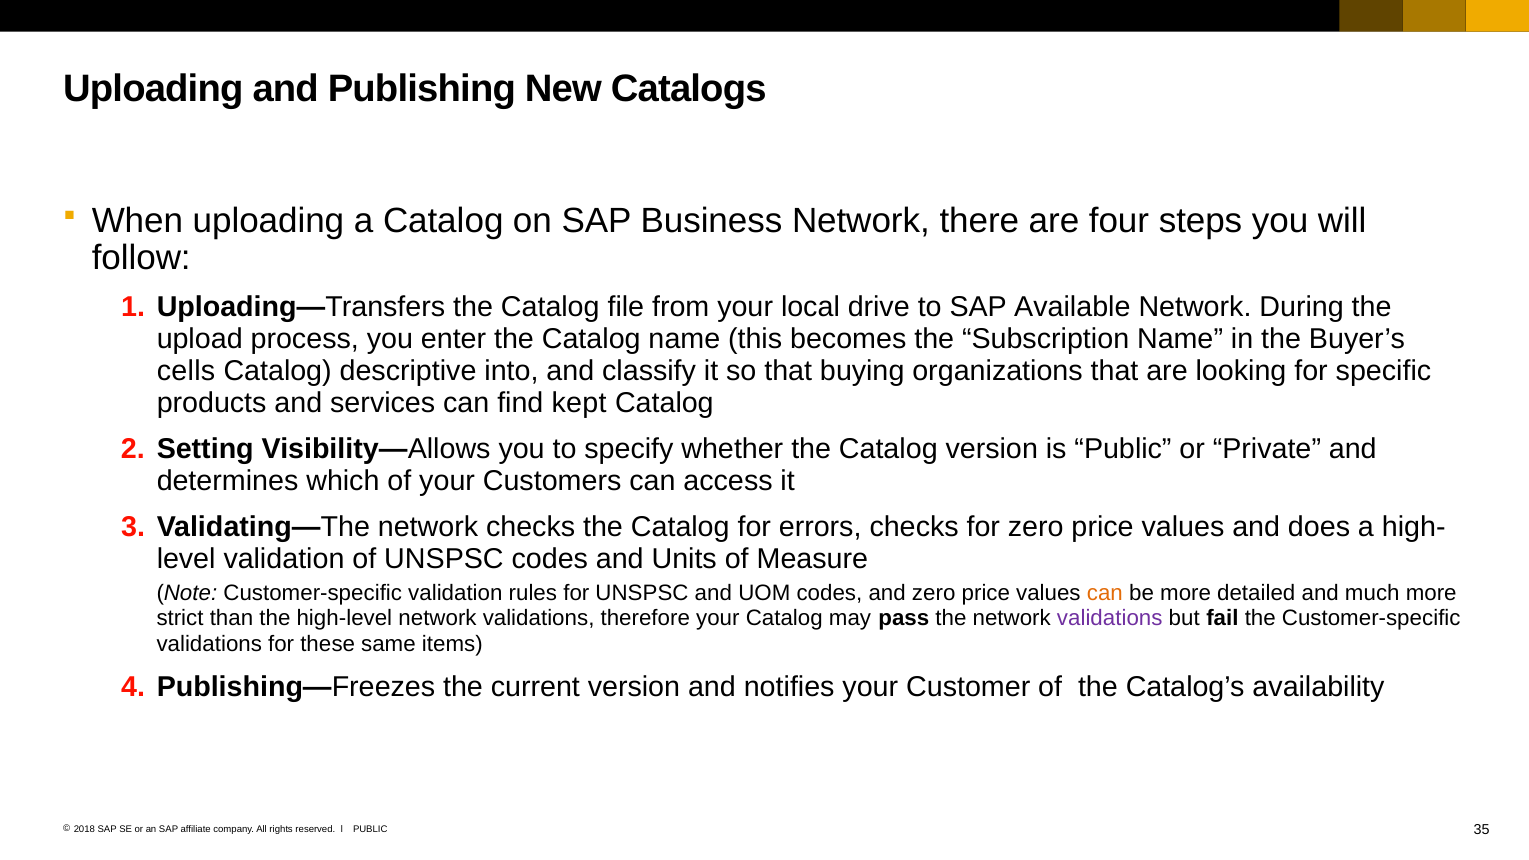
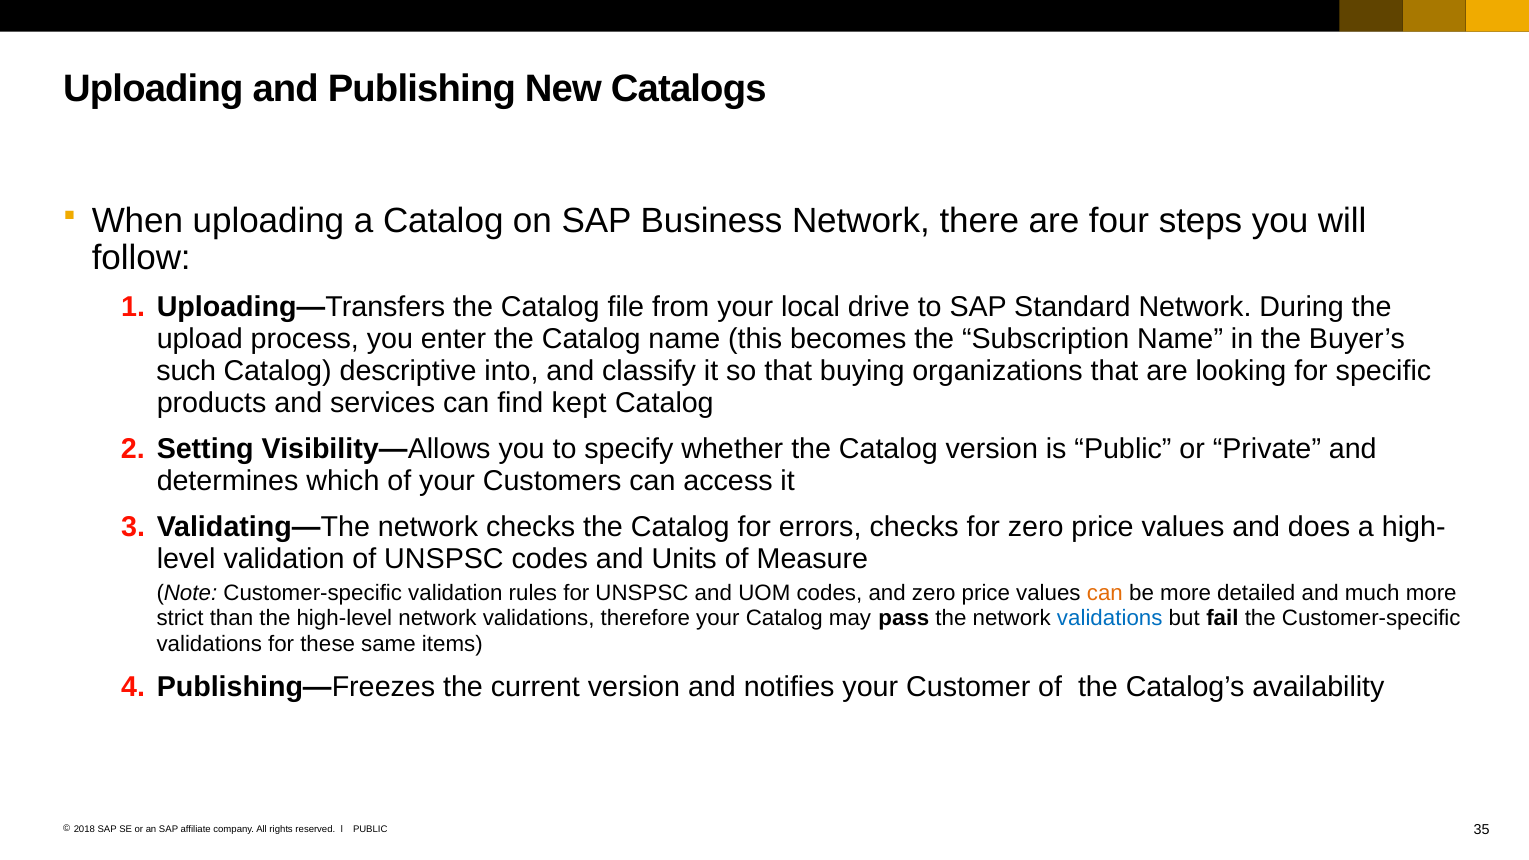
Available: Available -> Standard
cells: cells -> such
validations at (1110, 618) colour: purple -> blue
